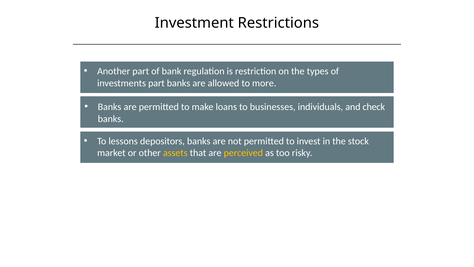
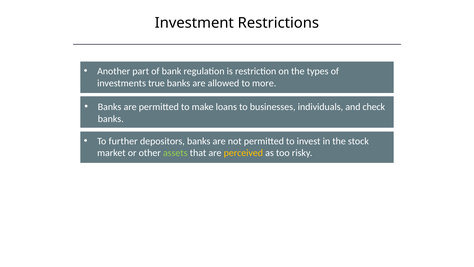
investments part: part -> true
lessons: lessons -> further
assets colour: yellow -> light green
